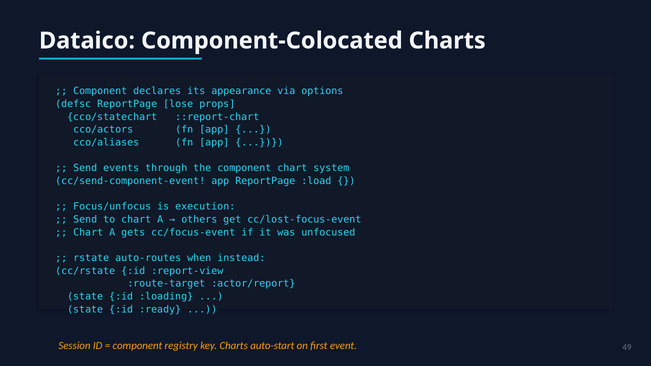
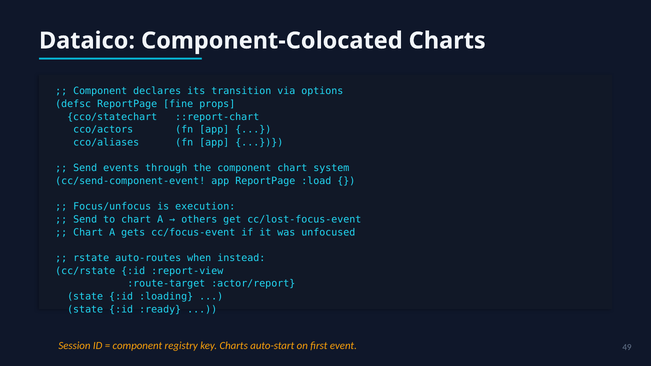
appearance: appearance -> transition
lose: lose -> fine
